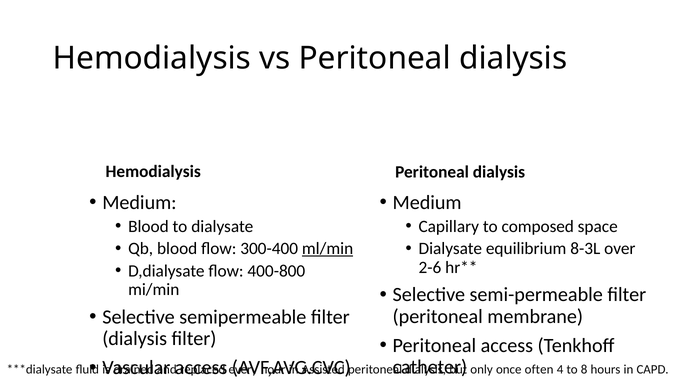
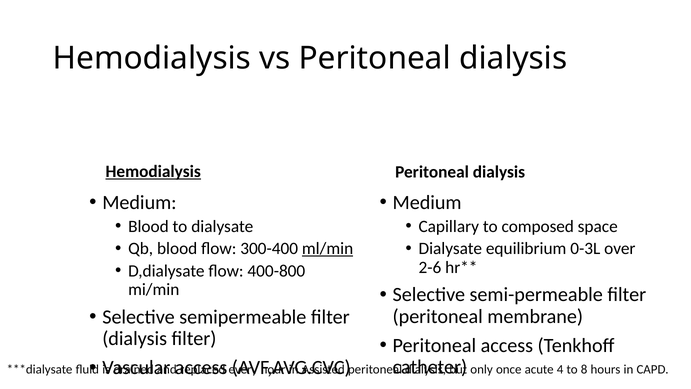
Hemodialysis at (153, 171) underline: none -> present
8-3L: 8-3L -> 0-3L
often: often -> acute
